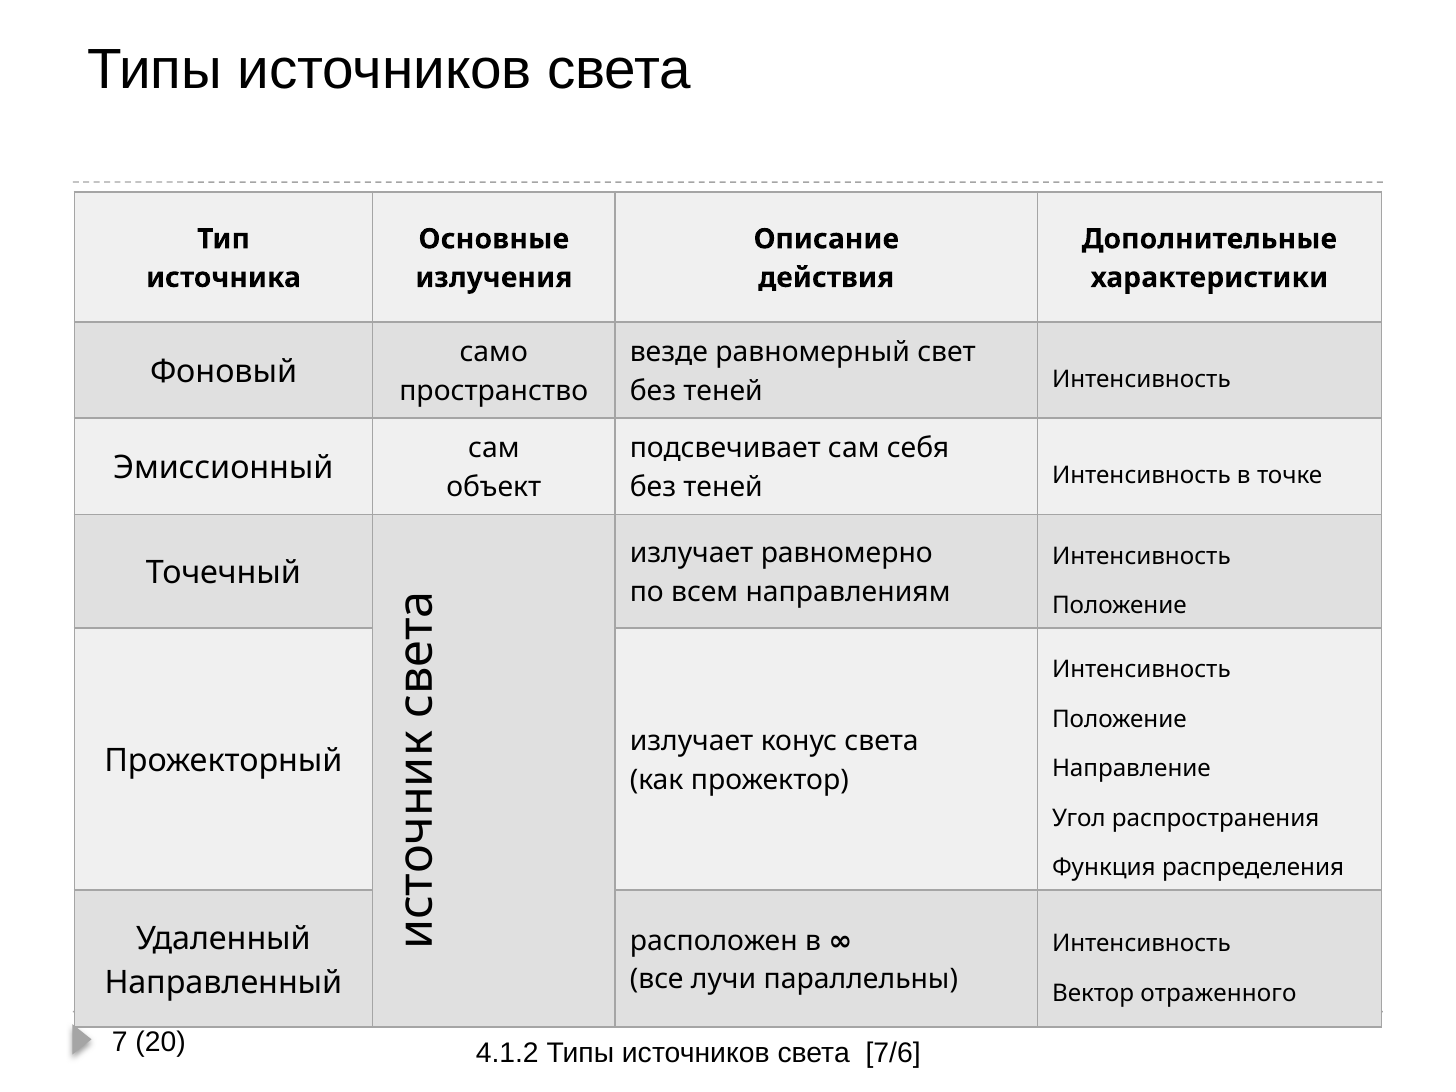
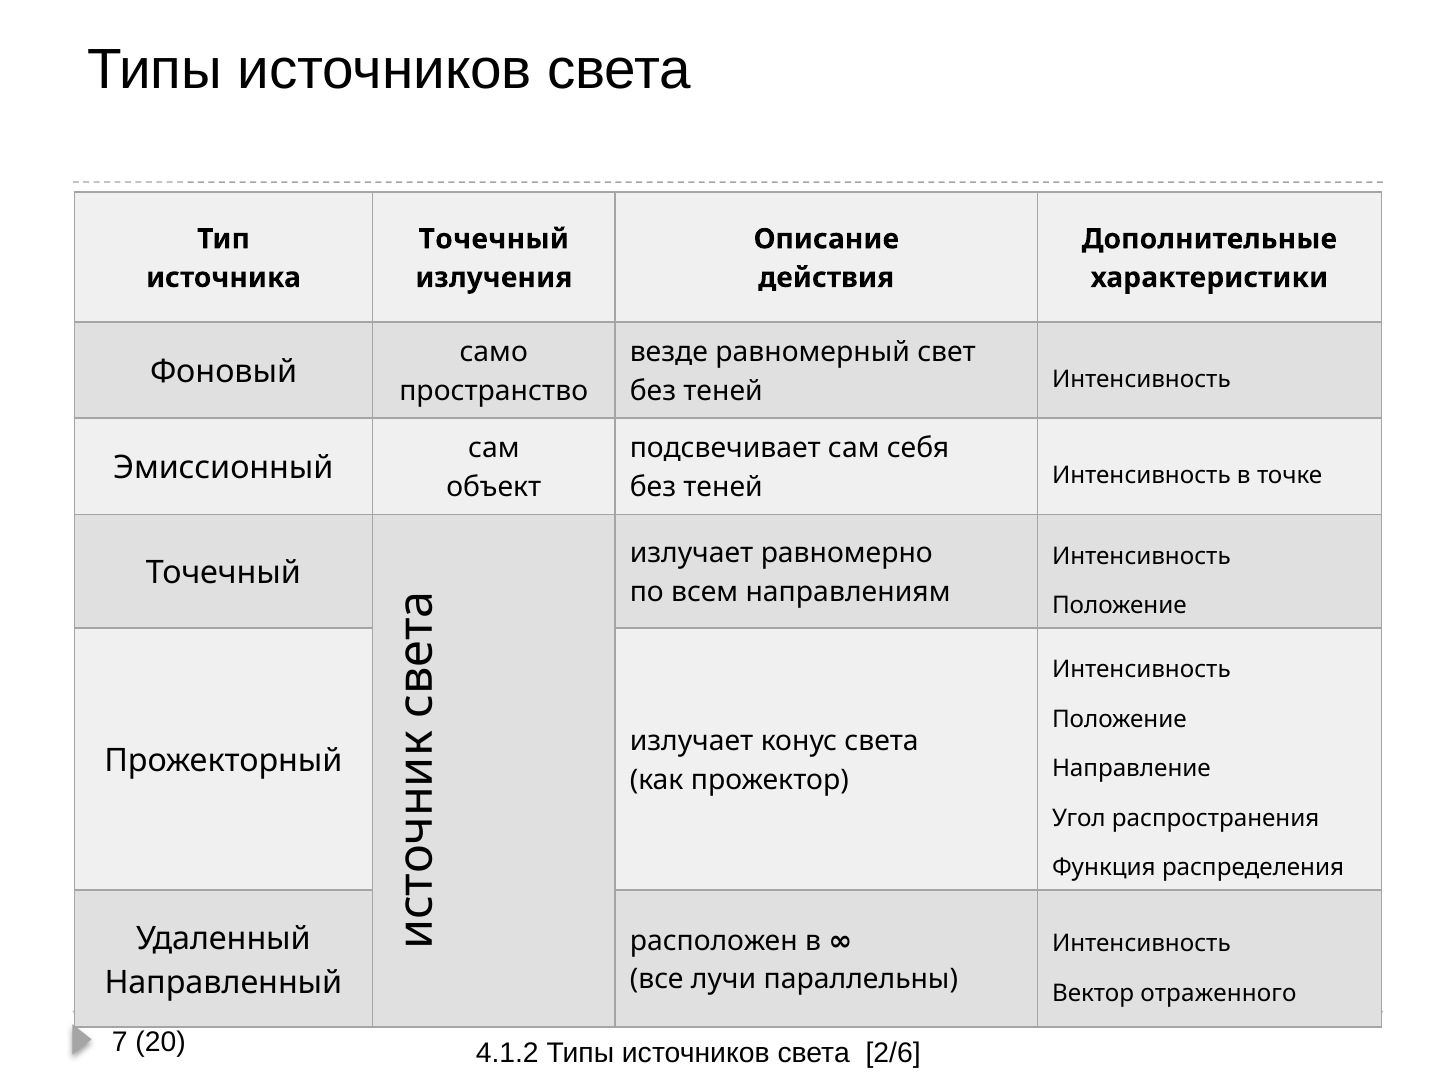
Основные at (494, 239): Основные -> Точечный
7/6: 7/6 -> 2/6
